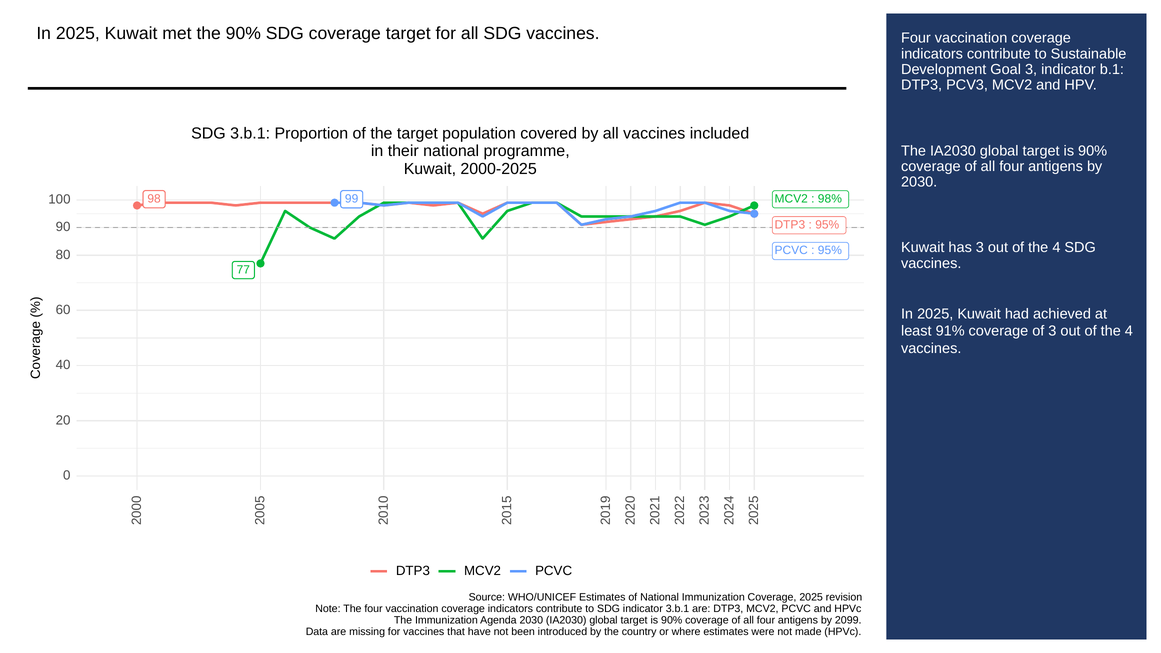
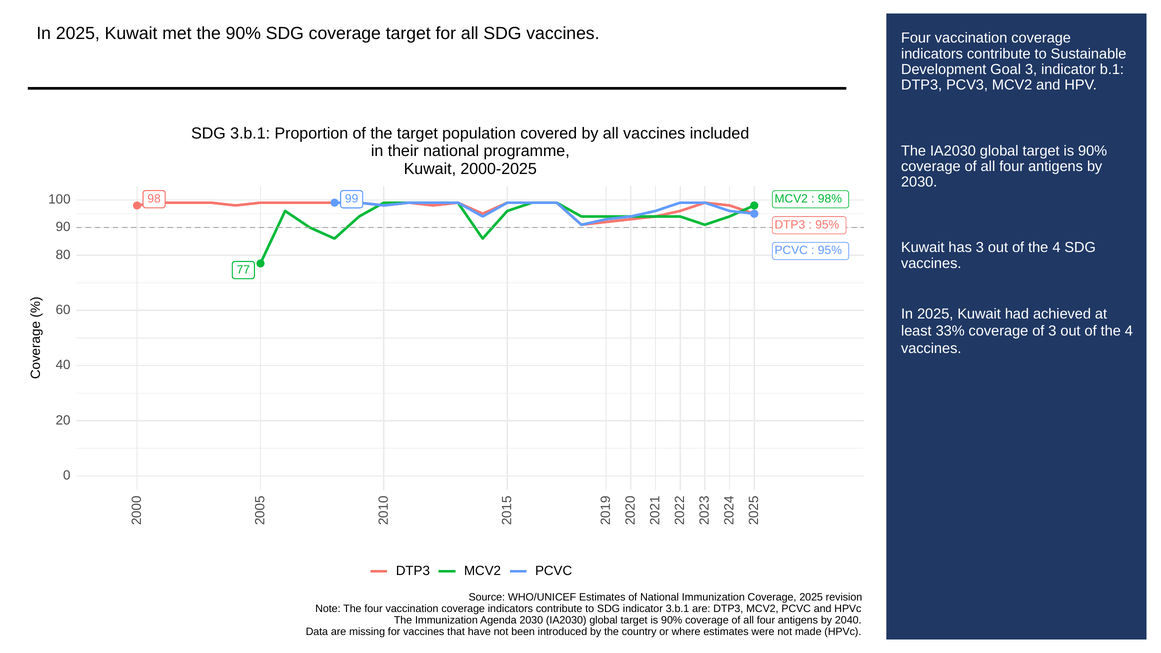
91%: 91% -> 33%
2099: 2099 -> 2040
